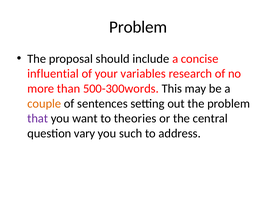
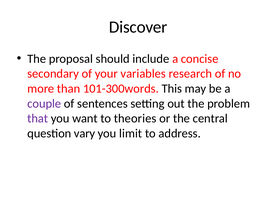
Problem at (138, 27): Problem -> Discover
influential: influential -> secondary
500-300words: 500-300words -> 101-300words
couple colour: orange -> purple
such: such -> limit
